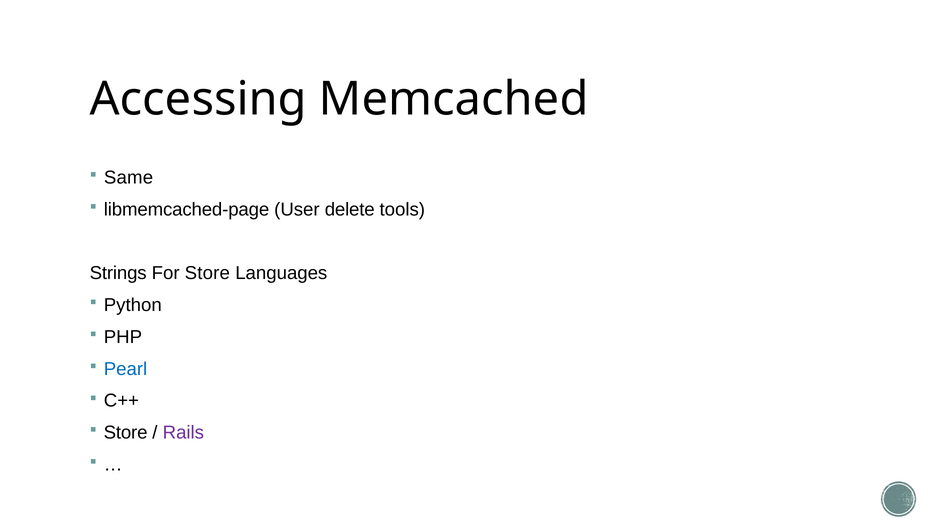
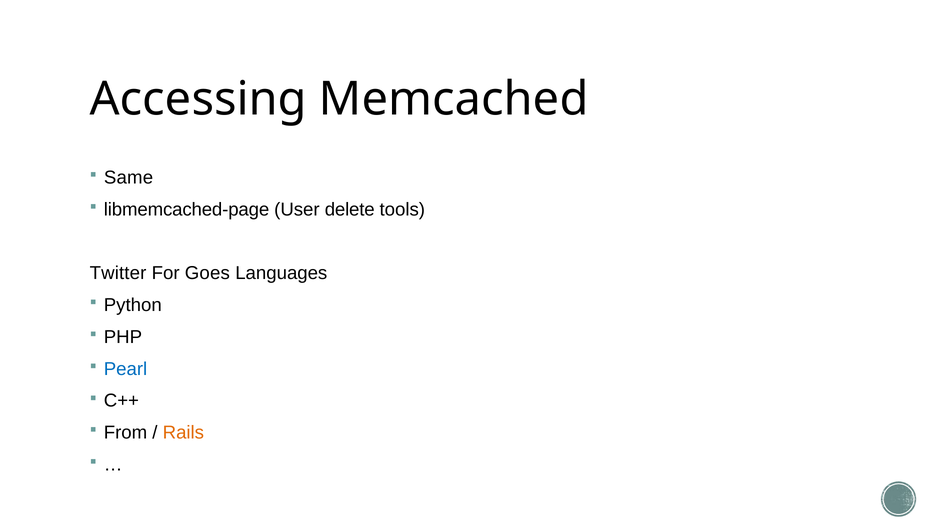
Strings: Strings -> Twitter
For Store: Store -> Goes
Store at (126, 433): Store -> From
Rails colour: purple -> orange
